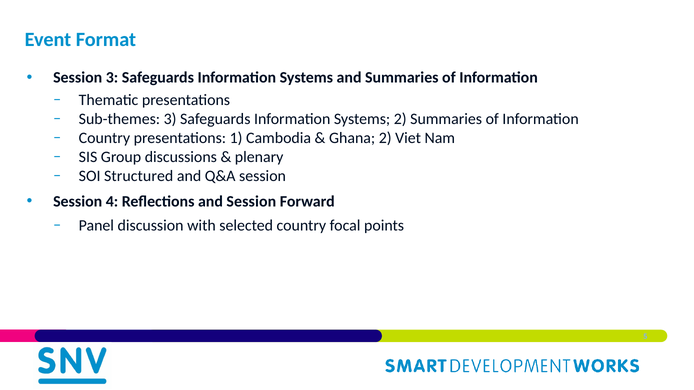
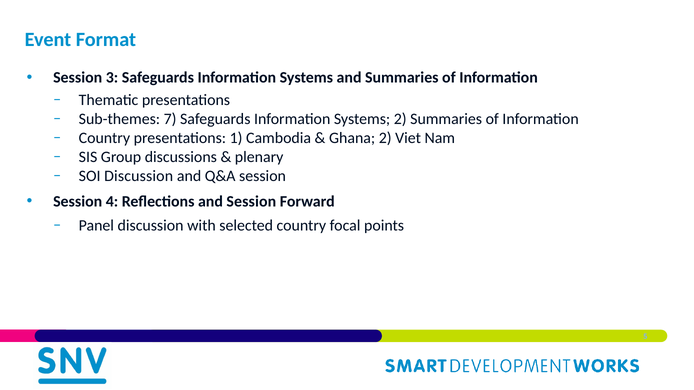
Sub-themes 3: 3 -> 7
SOI Structured: Structured -> Discussion
